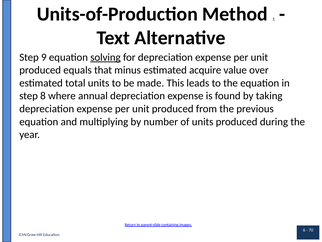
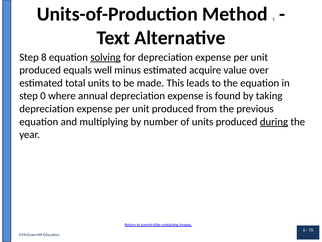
9: 9 -> 8
that: that -> well
8: 8 -> 0
during underline: none -> present
